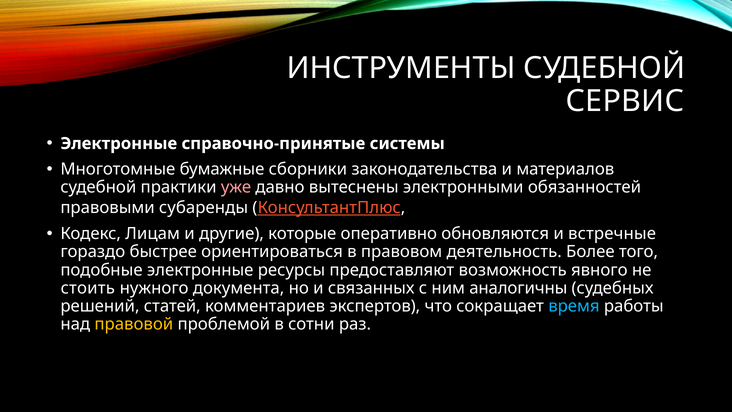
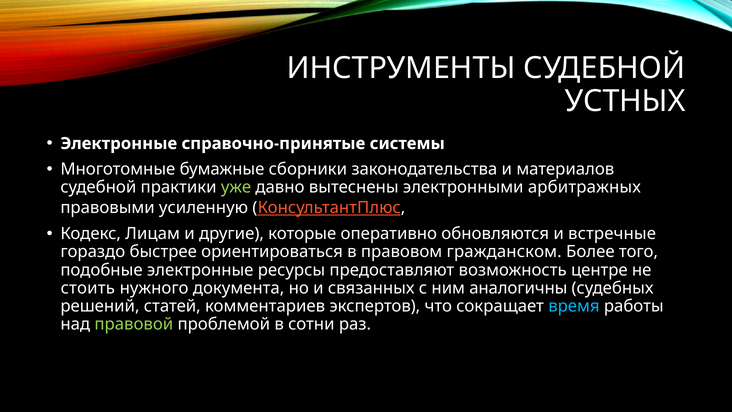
СЕРВИС: СЕРВИС -> УСТНЫХ
уже colour: pink -> light green
обязанностей: обязанностей -> арбитражных
субаренды: субаренды -> усиленную
деятельность: деятельность -> гражданском
явного: явного -> центре
правовой colour: yellow -> light green
